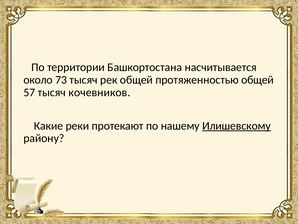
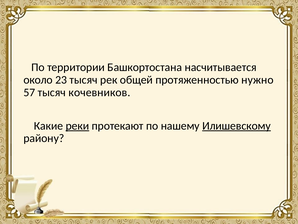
73: 73 -> 23
протяженностью общей: общей -> нужно
реки underline: none -> present
